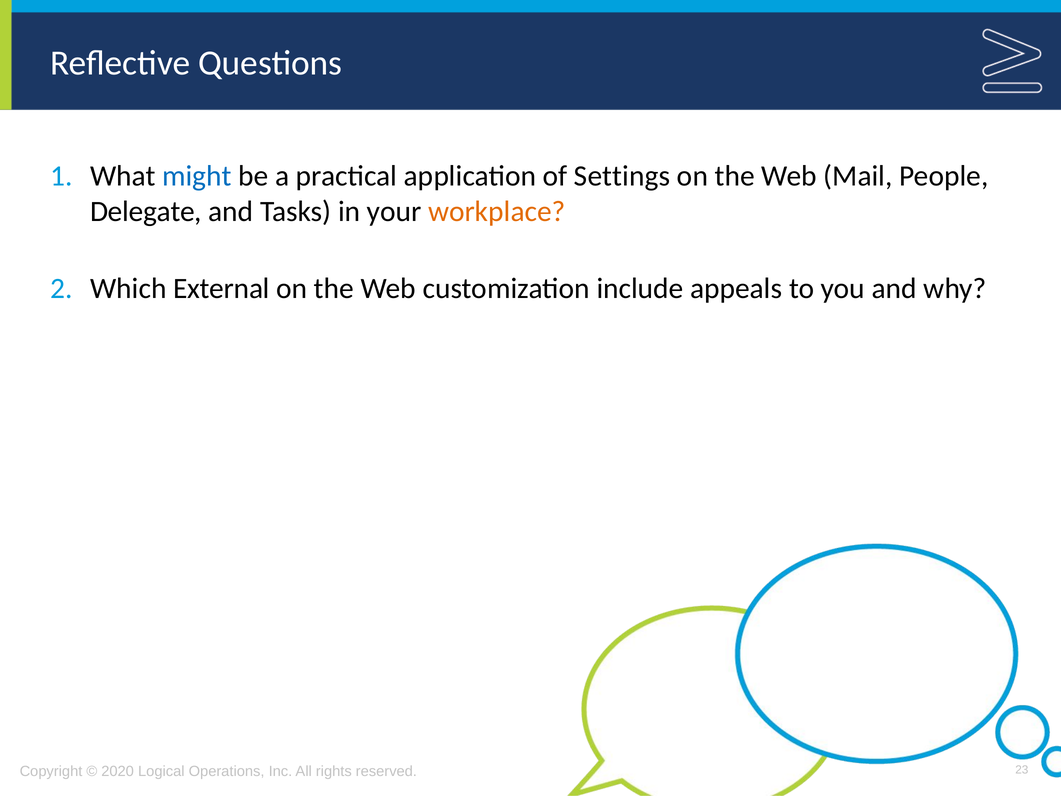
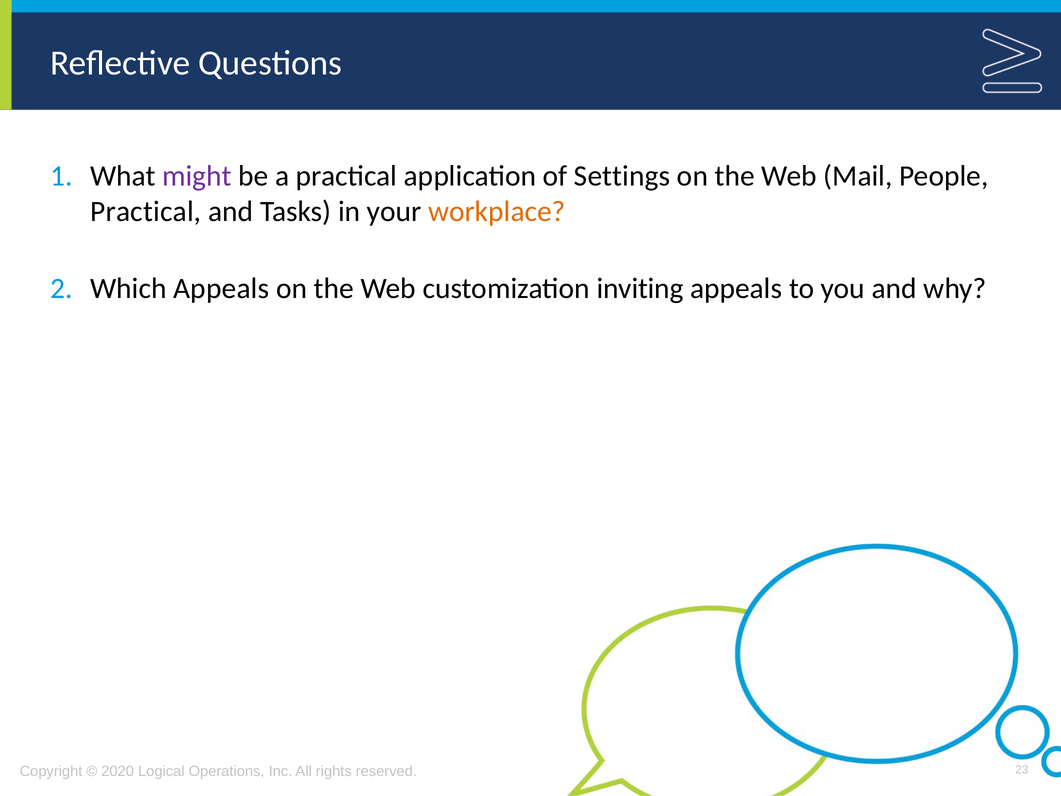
might colour: blue -> purple
Delegate at (146, 212): Delegate -> Practical
Which External: External -> Appeals
include: include -> inviting
